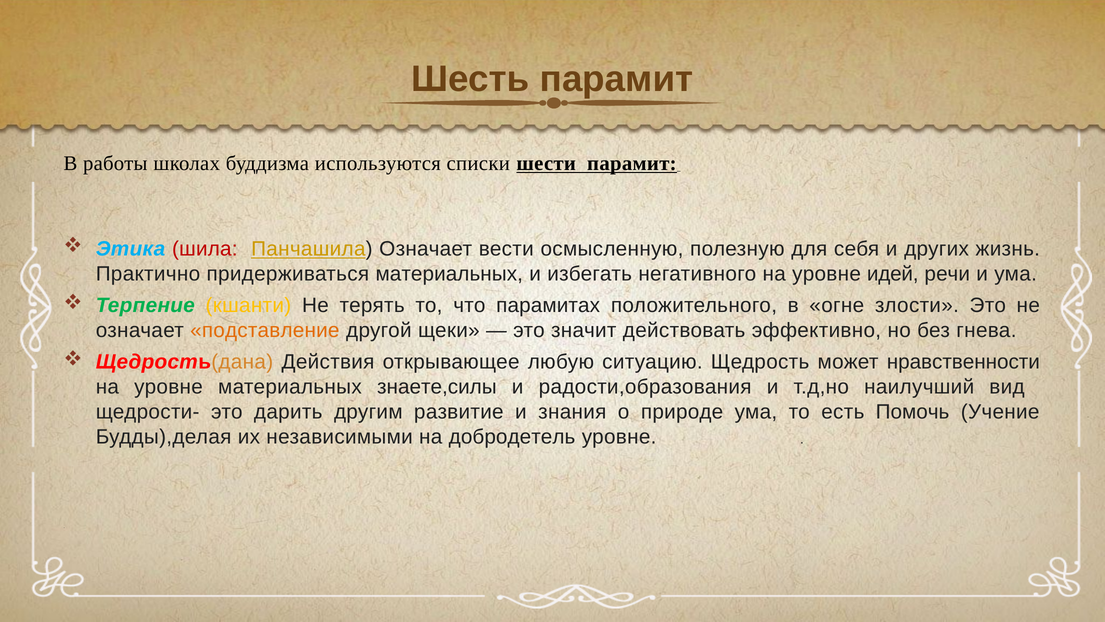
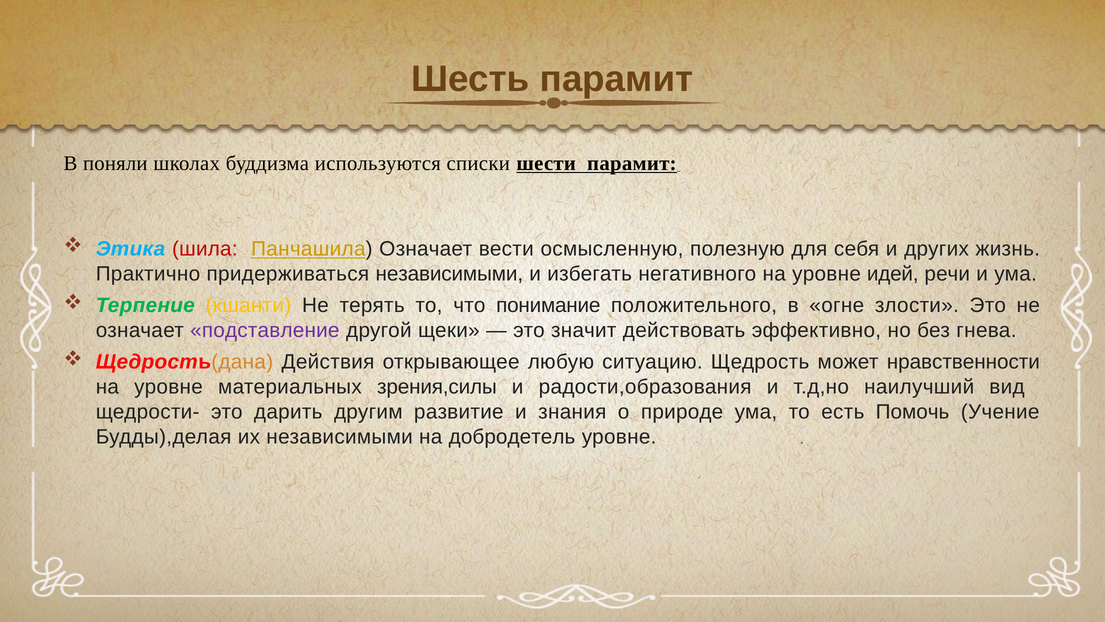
работы: работы -> поняли
придерживаться материальных: материальных -> независимыми
парамитах: парамитах -> понимание
подставление colour: orange -> purple
знаете,силы: знаете,силы -> зрения,силы
